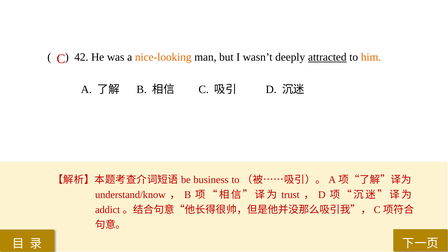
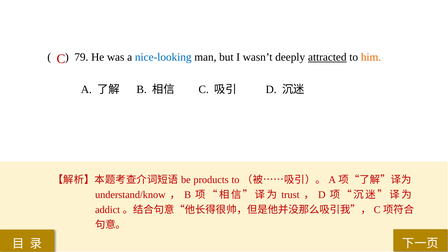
42: 42 -> 79
nice-looking colour: orange -> blue
business: business -> products
